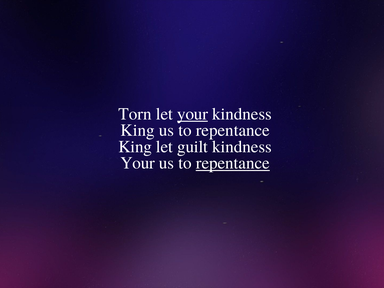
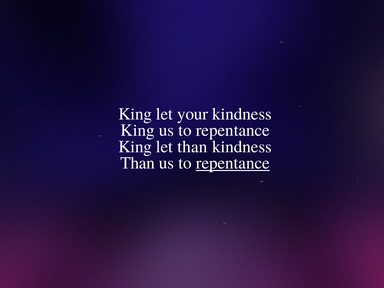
Torn at (135, 114): Torn -> King
your at (193, 114) underline: present -> none
let guilt: guilt -> than
Your at (138, 163): Your -> Than
